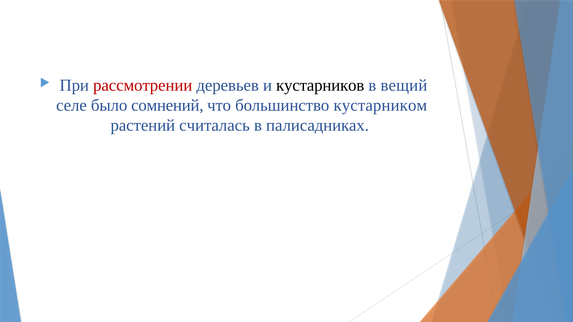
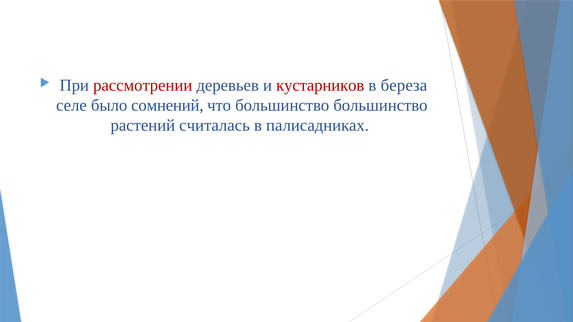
кустарников colour: black -> red
вещий: вещий -> береза
большинство кустарником: кустарником -> большинство
